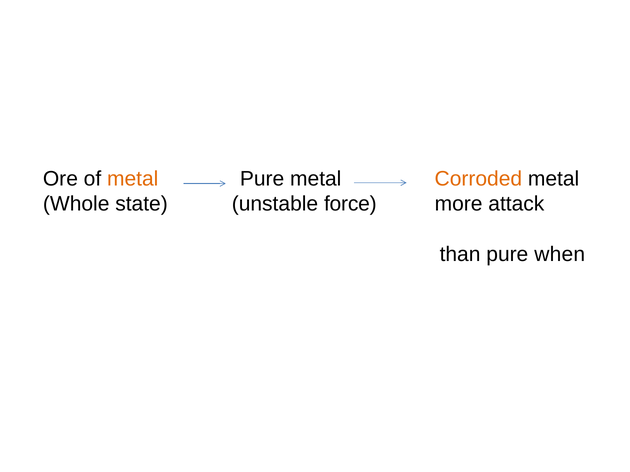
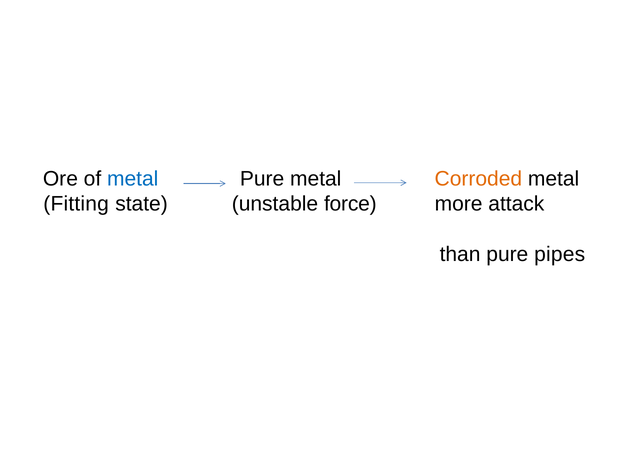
metal at (133, 179) colour: orange -> blue
Whole: Whole -> Fitting
when: when -> pipes
